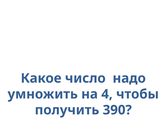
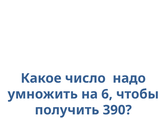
4: 4 -> 6
